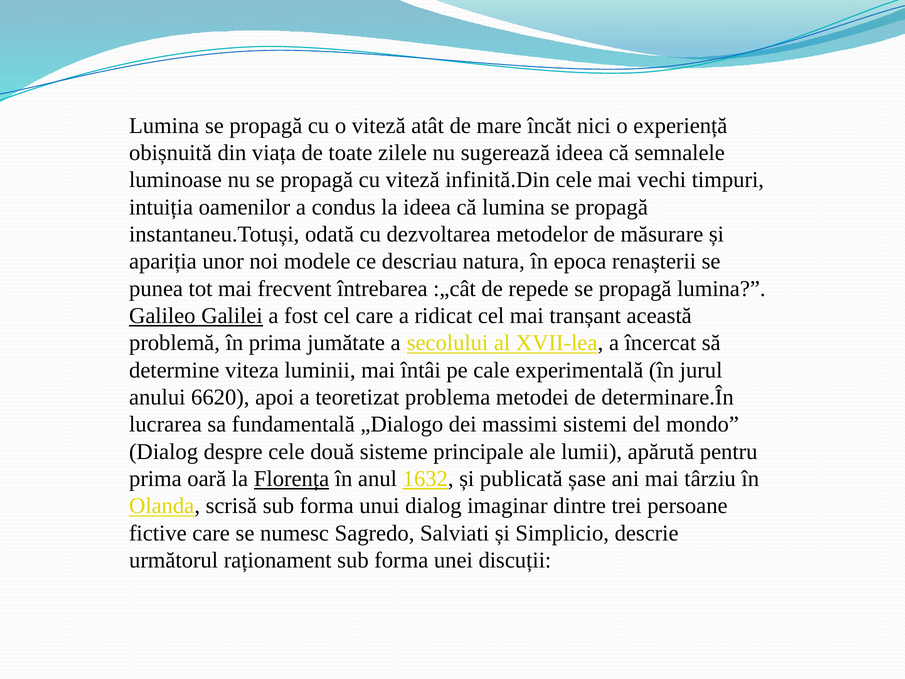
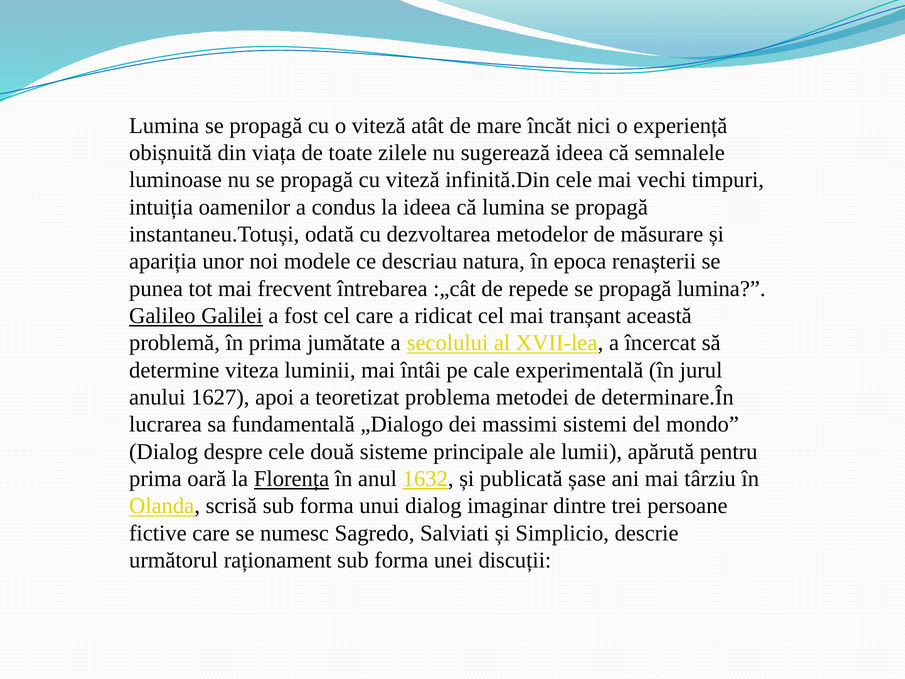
6620: 6620 -> 1627
